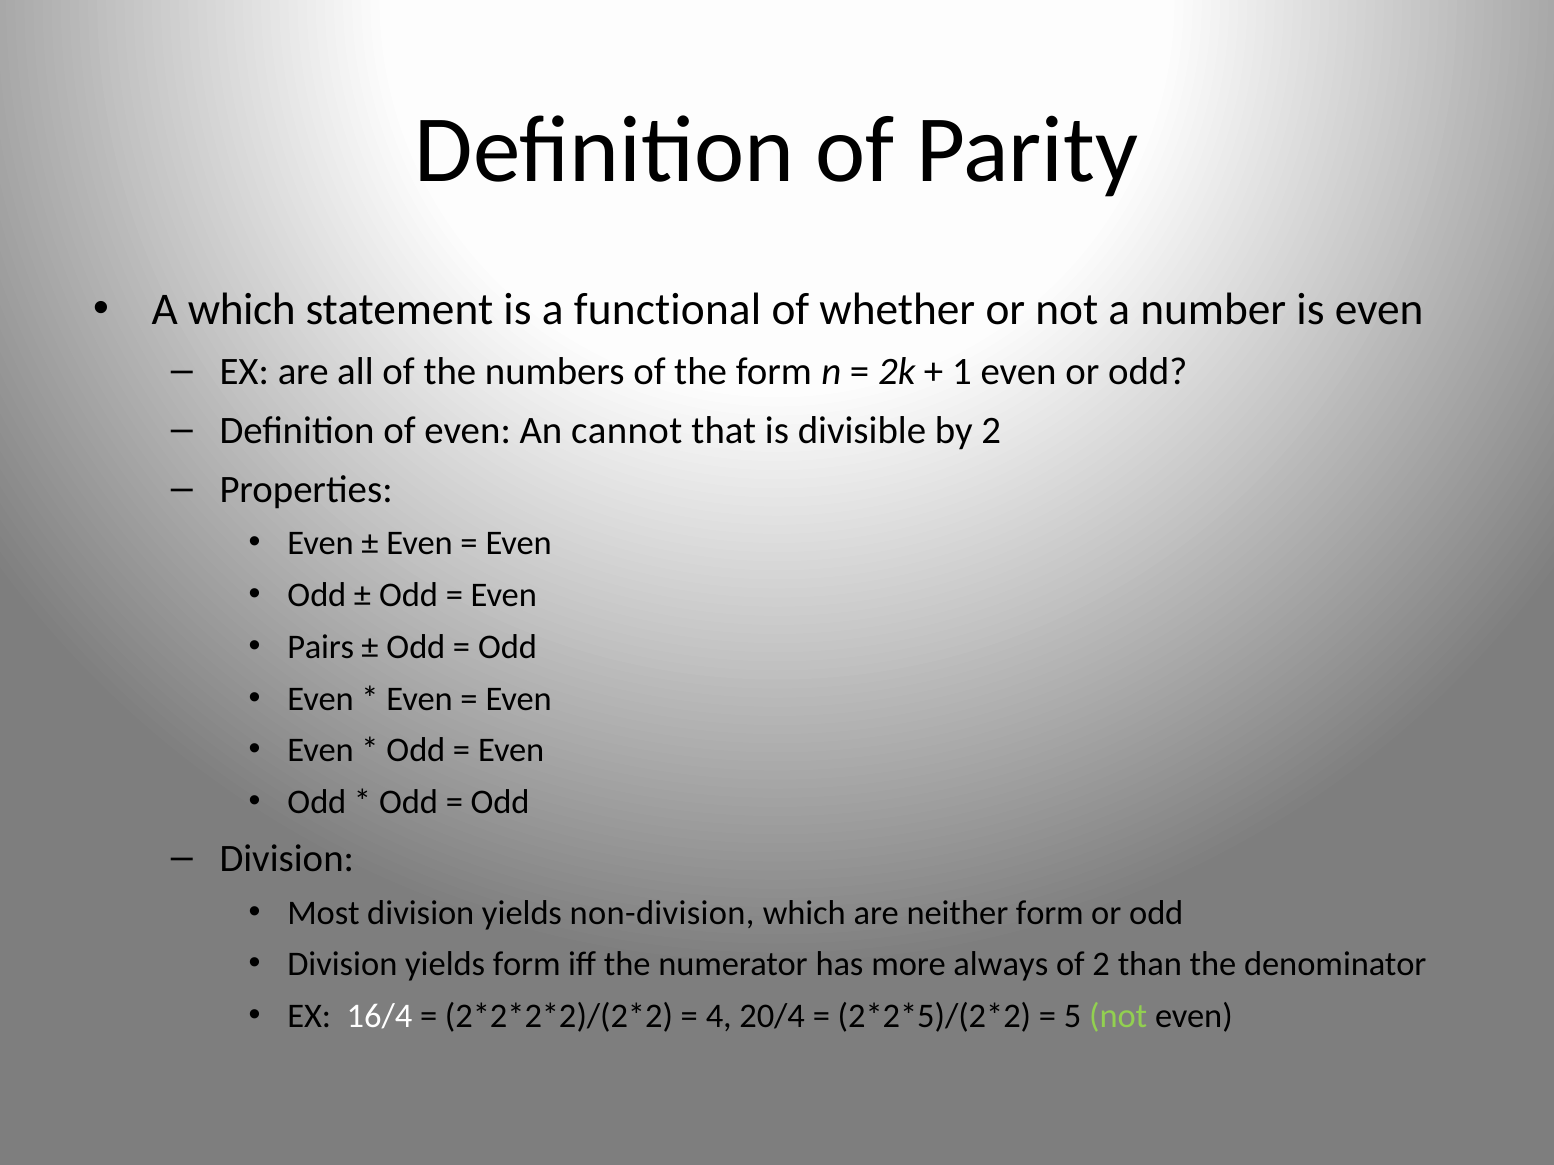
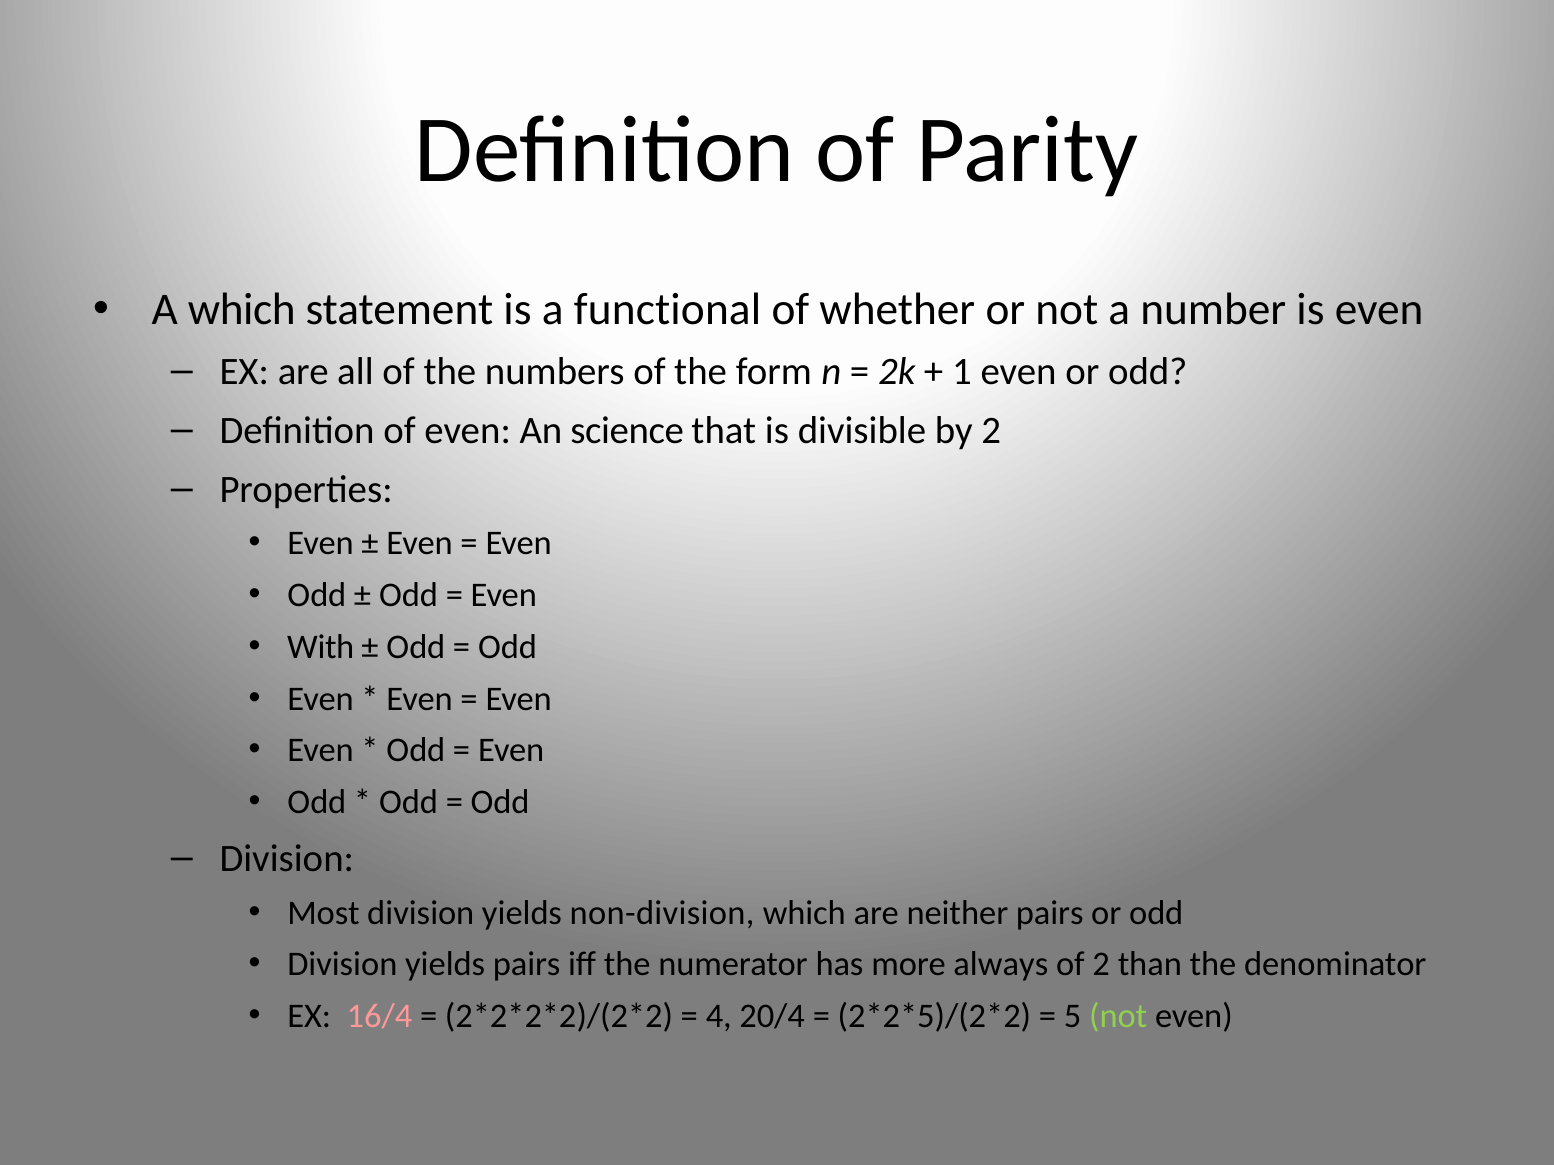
cannot: cannot -> science
Pairs: Pairs -> With
neither form: form -> pairs
yields form: form -> pairs
16/4 colour: white -> pink
